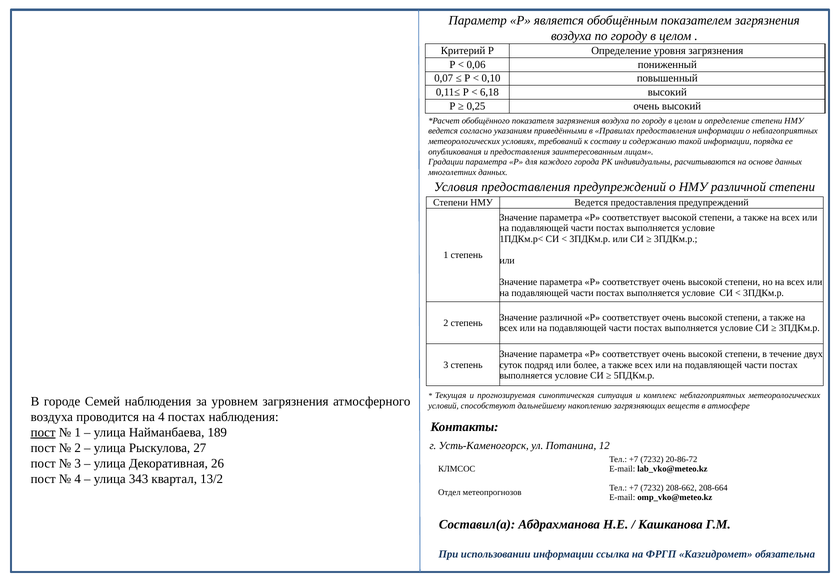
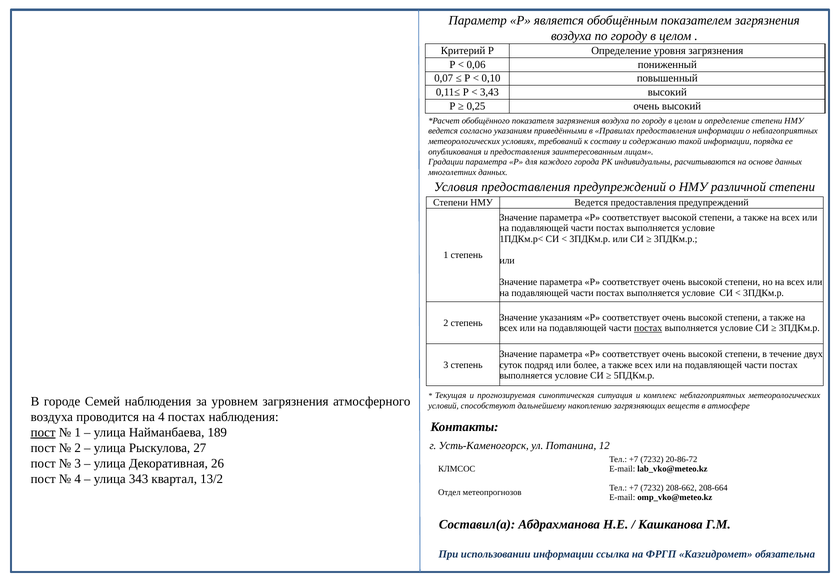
6,18: 6,18 -> 3,43
Значение различной: различной -> указаниям
постах at (648, 328) underline: none -> present
